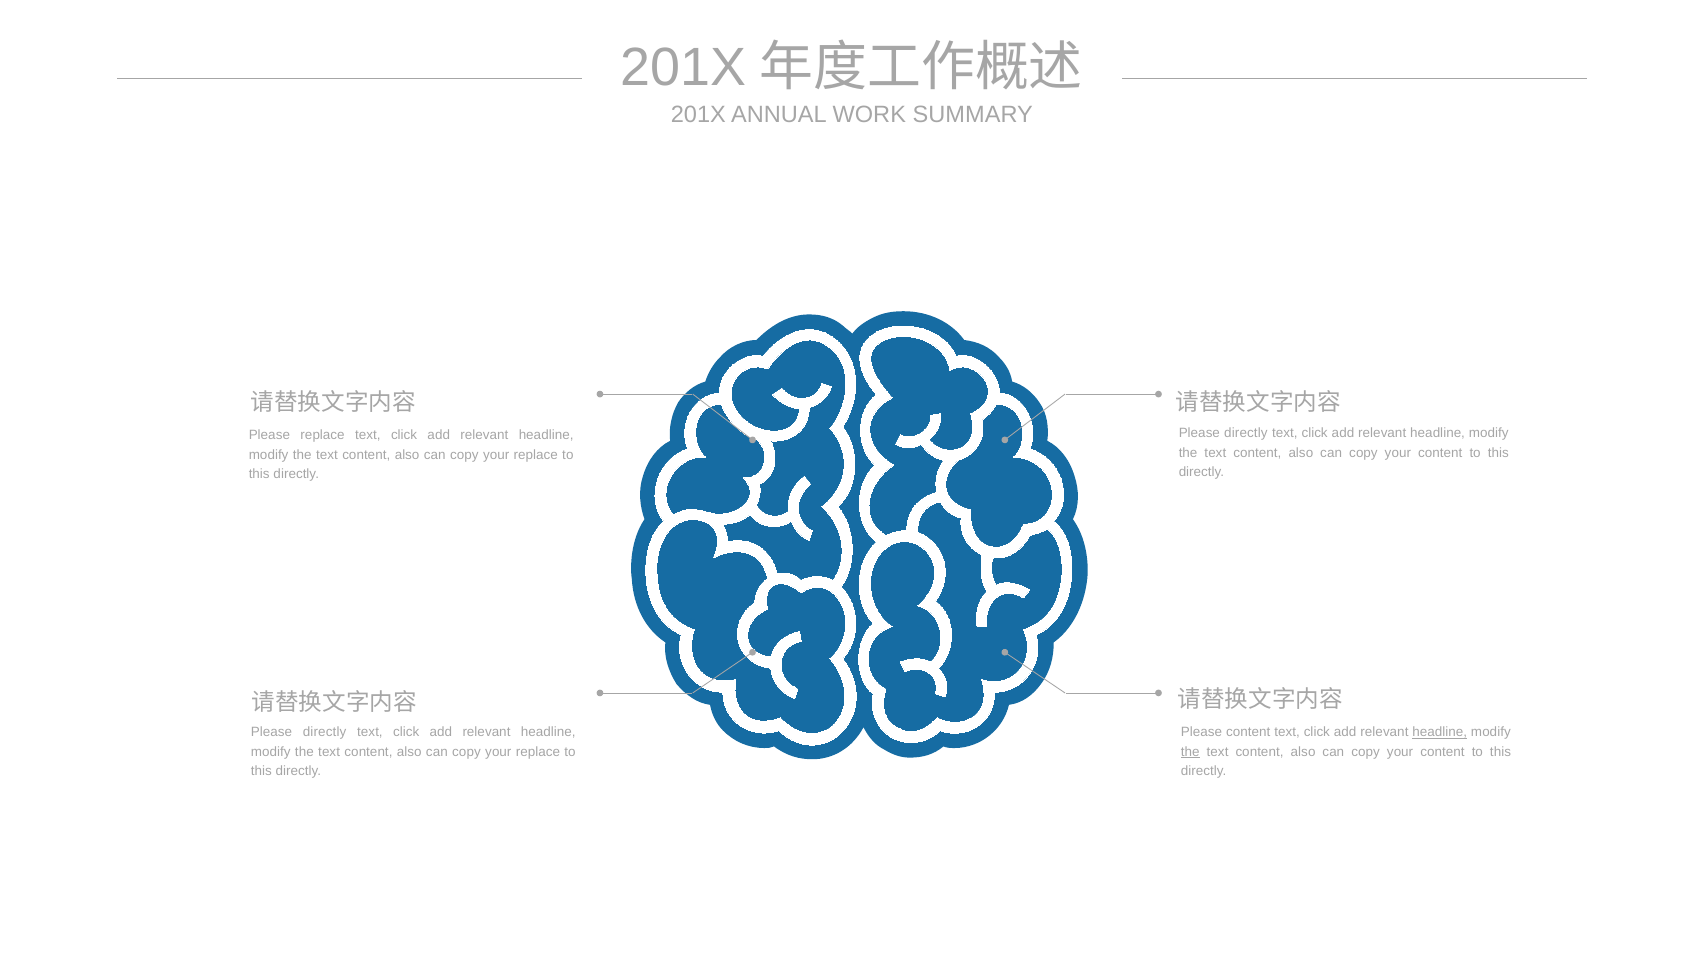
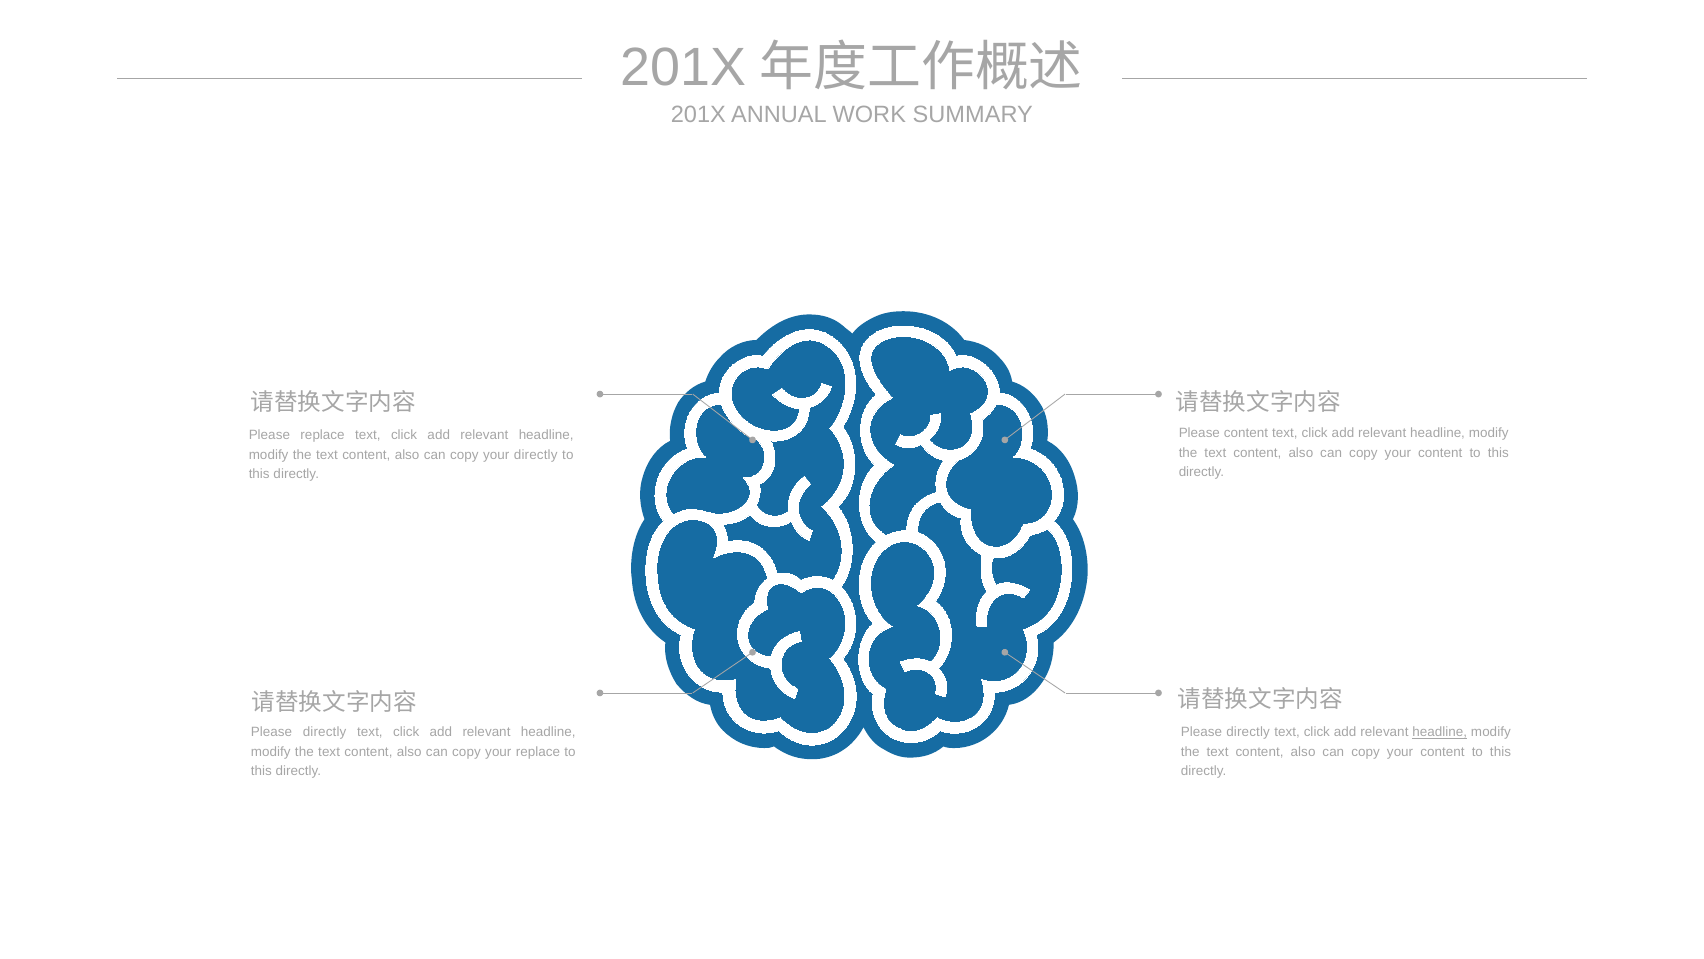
directly at (1246, 433): directly -> content
replace at (536, 455): replace -> directly
content at (1248, 732): content -> directly
the at (1190, 751) underline: present -> none
